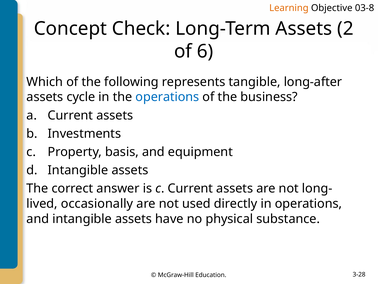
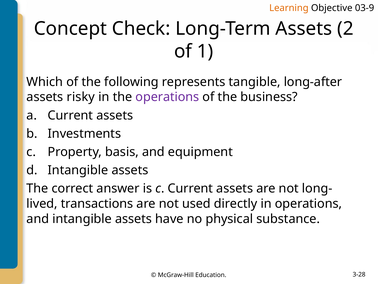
03-8: 03-8 -> 03-9
6: 6 -> 1
cycle: cycle -> risky
operations at (167, 97) colour: blue -> purple
occasionally: occasionally -> transactions
